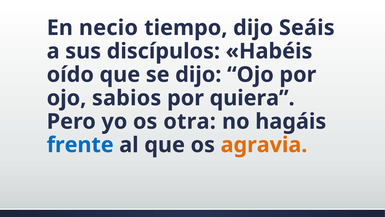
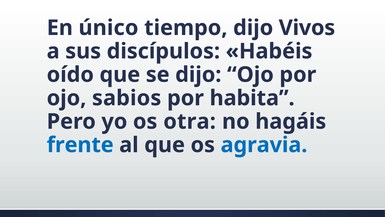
necio: necio -> único
Seáis: Seáis -> Vivos
quiera: quiera -> habita
agravia colour: orange -> blue
